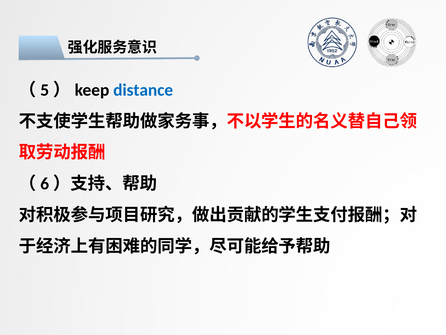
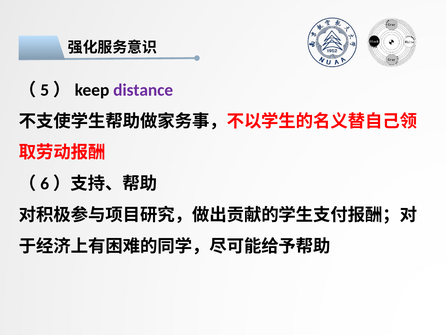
distance colour: blue -> purple
